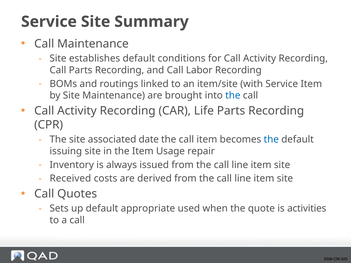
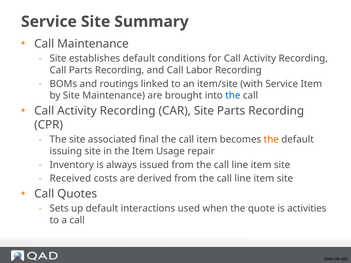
CAR Life: Life -> Site
date: date -> final
the at (271, 140) colour: blue -> orange
appropriate: appropriate -> interactions
